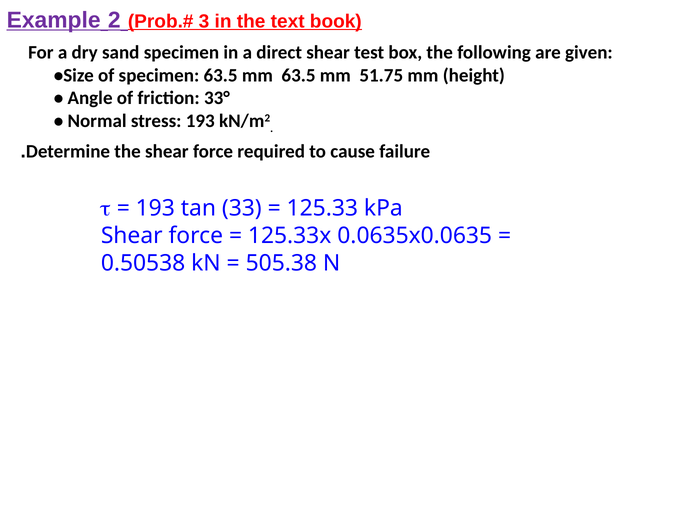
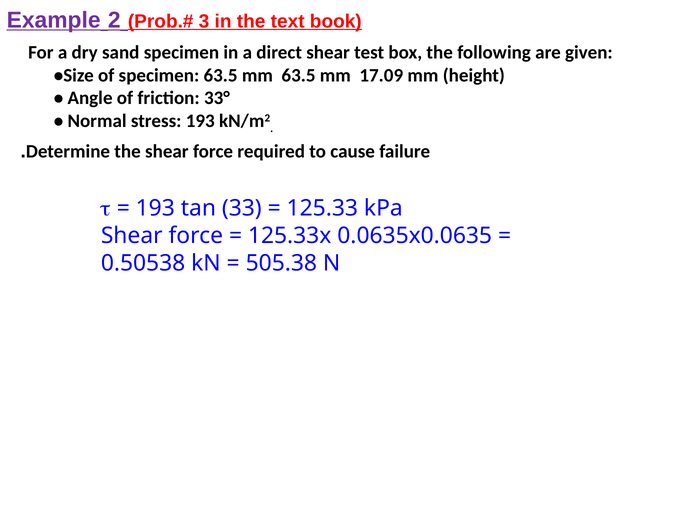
51.75: 51.75 -> 17.09
